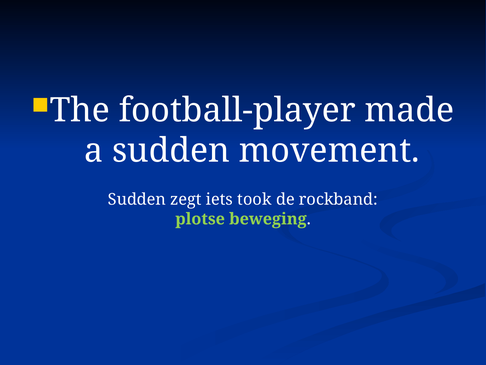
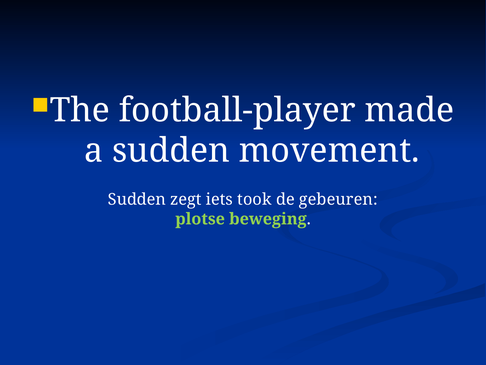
rockband: rockband -> gebeuren
